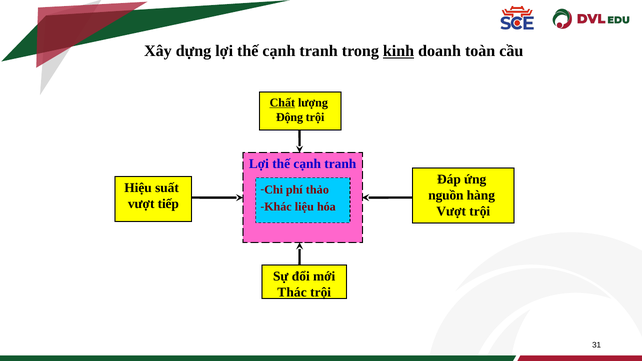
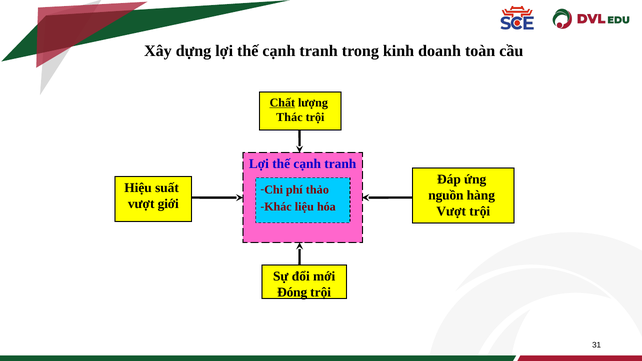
kinh underline: present -> none
Động: Động -> Thác
tiếp: tiếp -> giới
Thác: Thác -> Đóng
